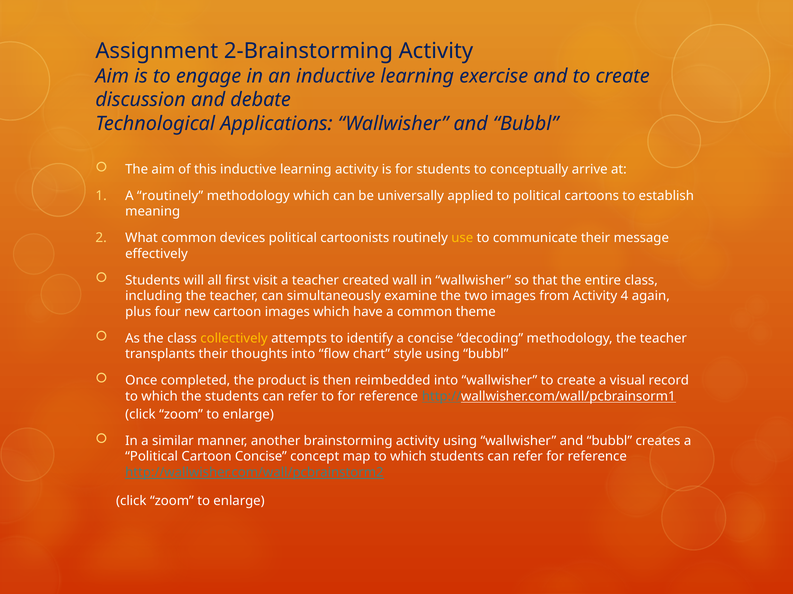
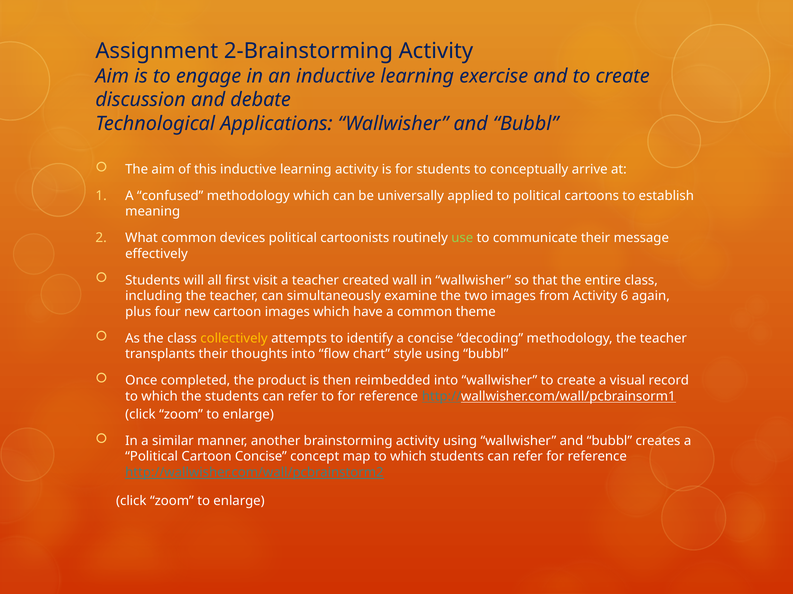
A routinely: routinely -> confused
use colour: yellow -> light green
4: 4 -> 6
